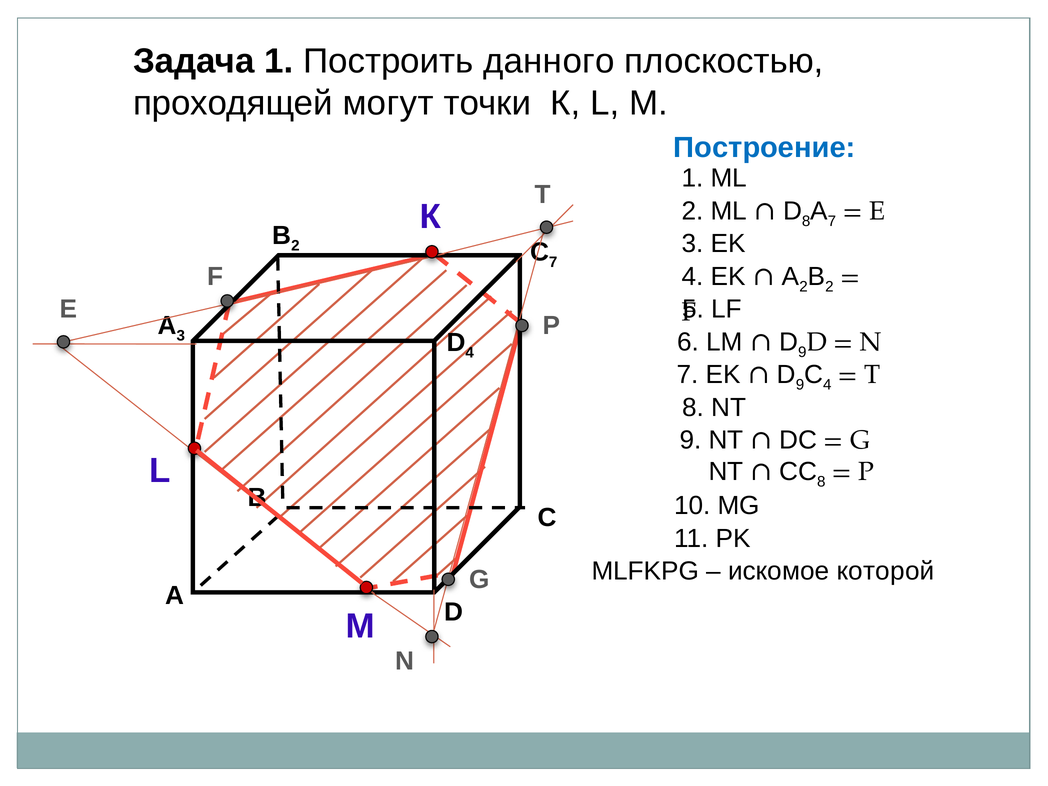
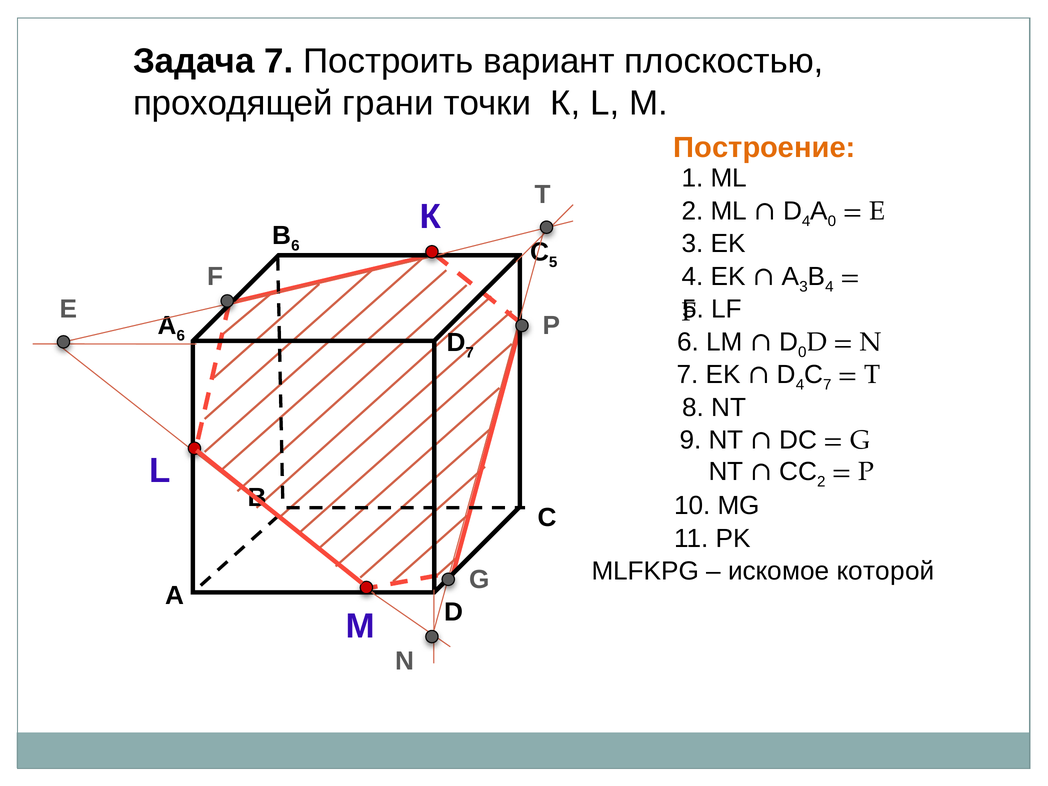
Задача 1: 1 -> 7
данного: данного -> вариант
могут: могут -> грани
Построение colour: blue -> orange
8 at (806, 221): 8 -> 4
А 7: 7 -> 0
В 2: 2 -> 6
7 at (553, 262): 7 -> 5
А 2: 2 -> 3
2 at (829, 287): 2 -> 4
А 3: 3 -> 6
9 at (802, 352): 9 -> 0
D 4: 4 -> 7
9 at (800, 385): 9 -> 4
4 at (827, 385): 4 -> 7
8 at (821, 482): 8 -> 2
